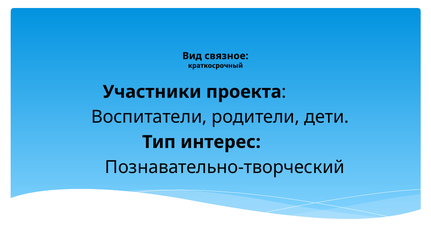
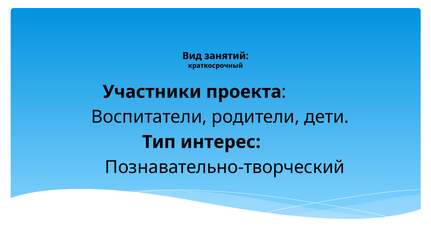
связное: связное -> занятий
